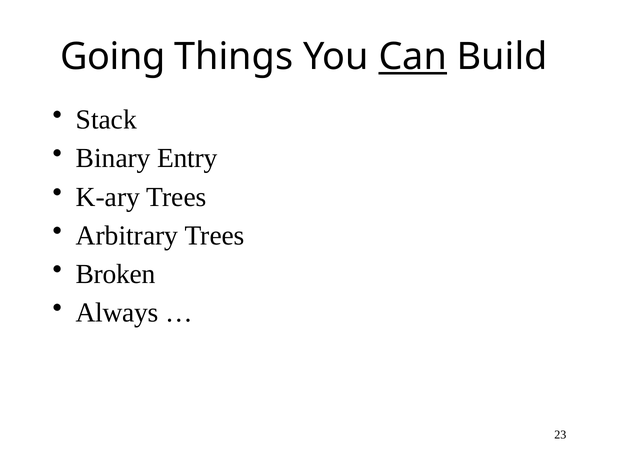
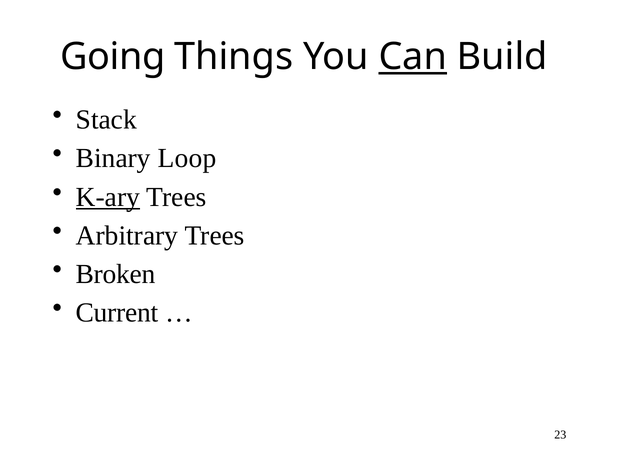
Entry: Entry -> Loop
K-ary underline: none -> present
Always: Always -> Current
